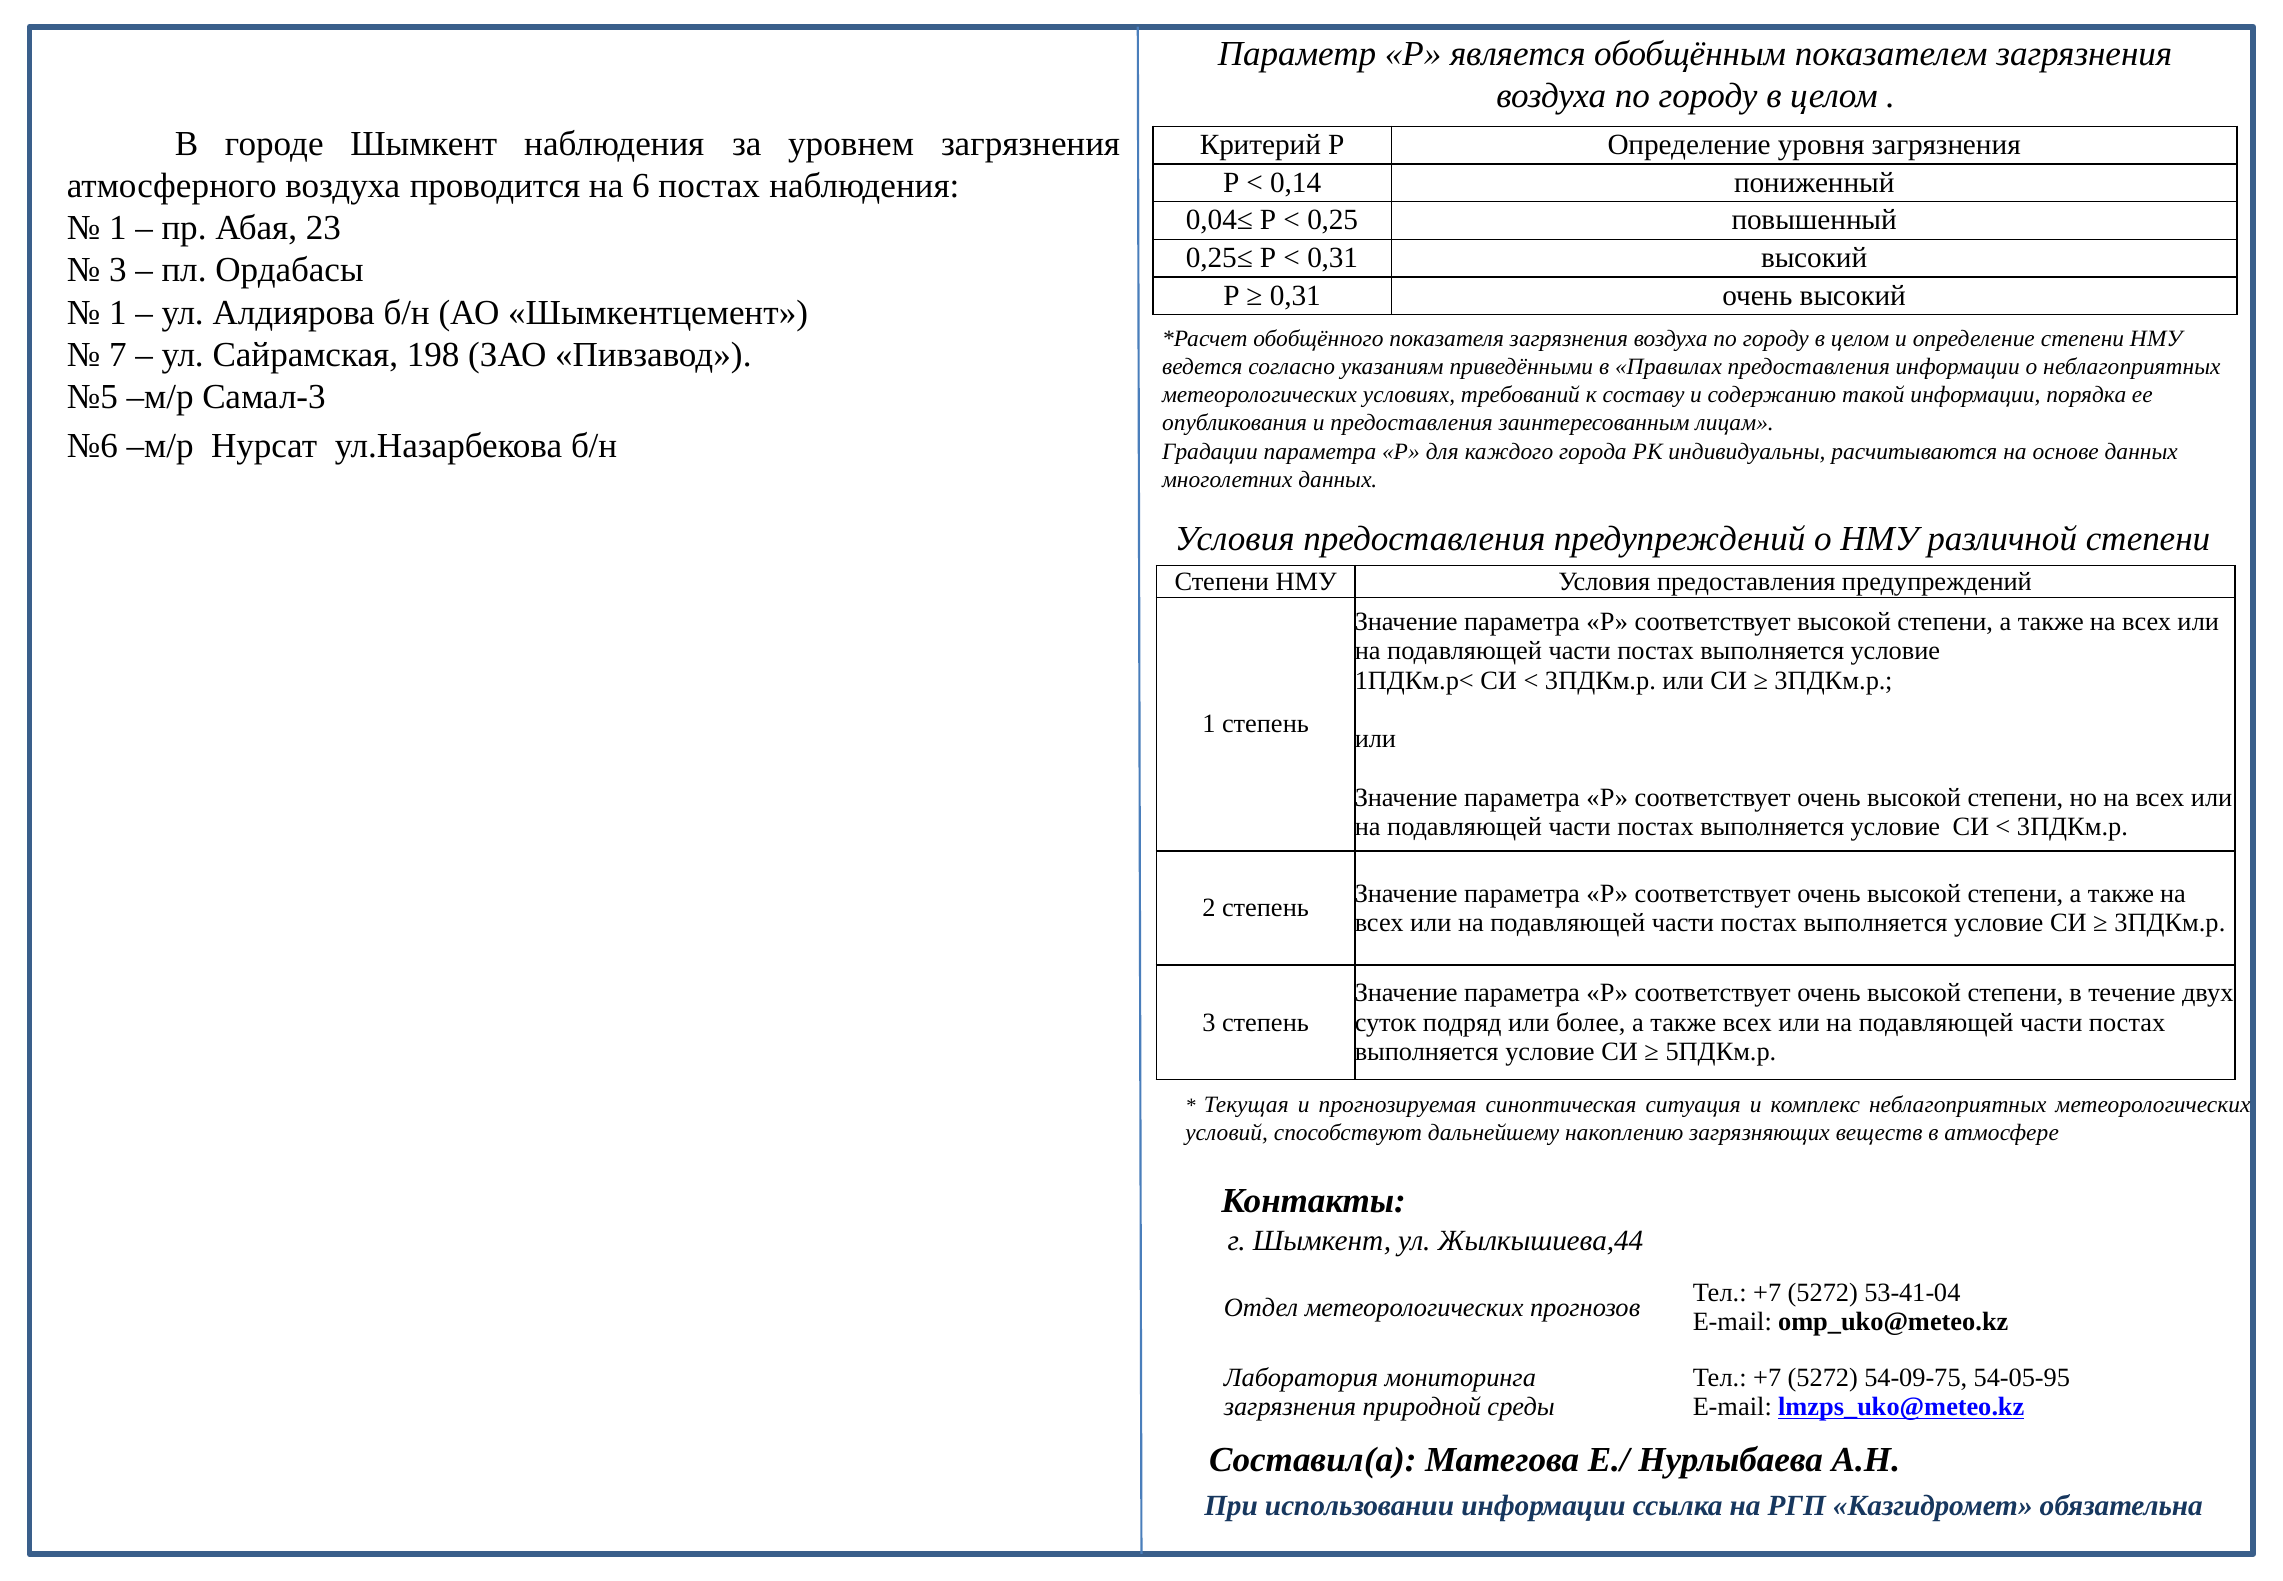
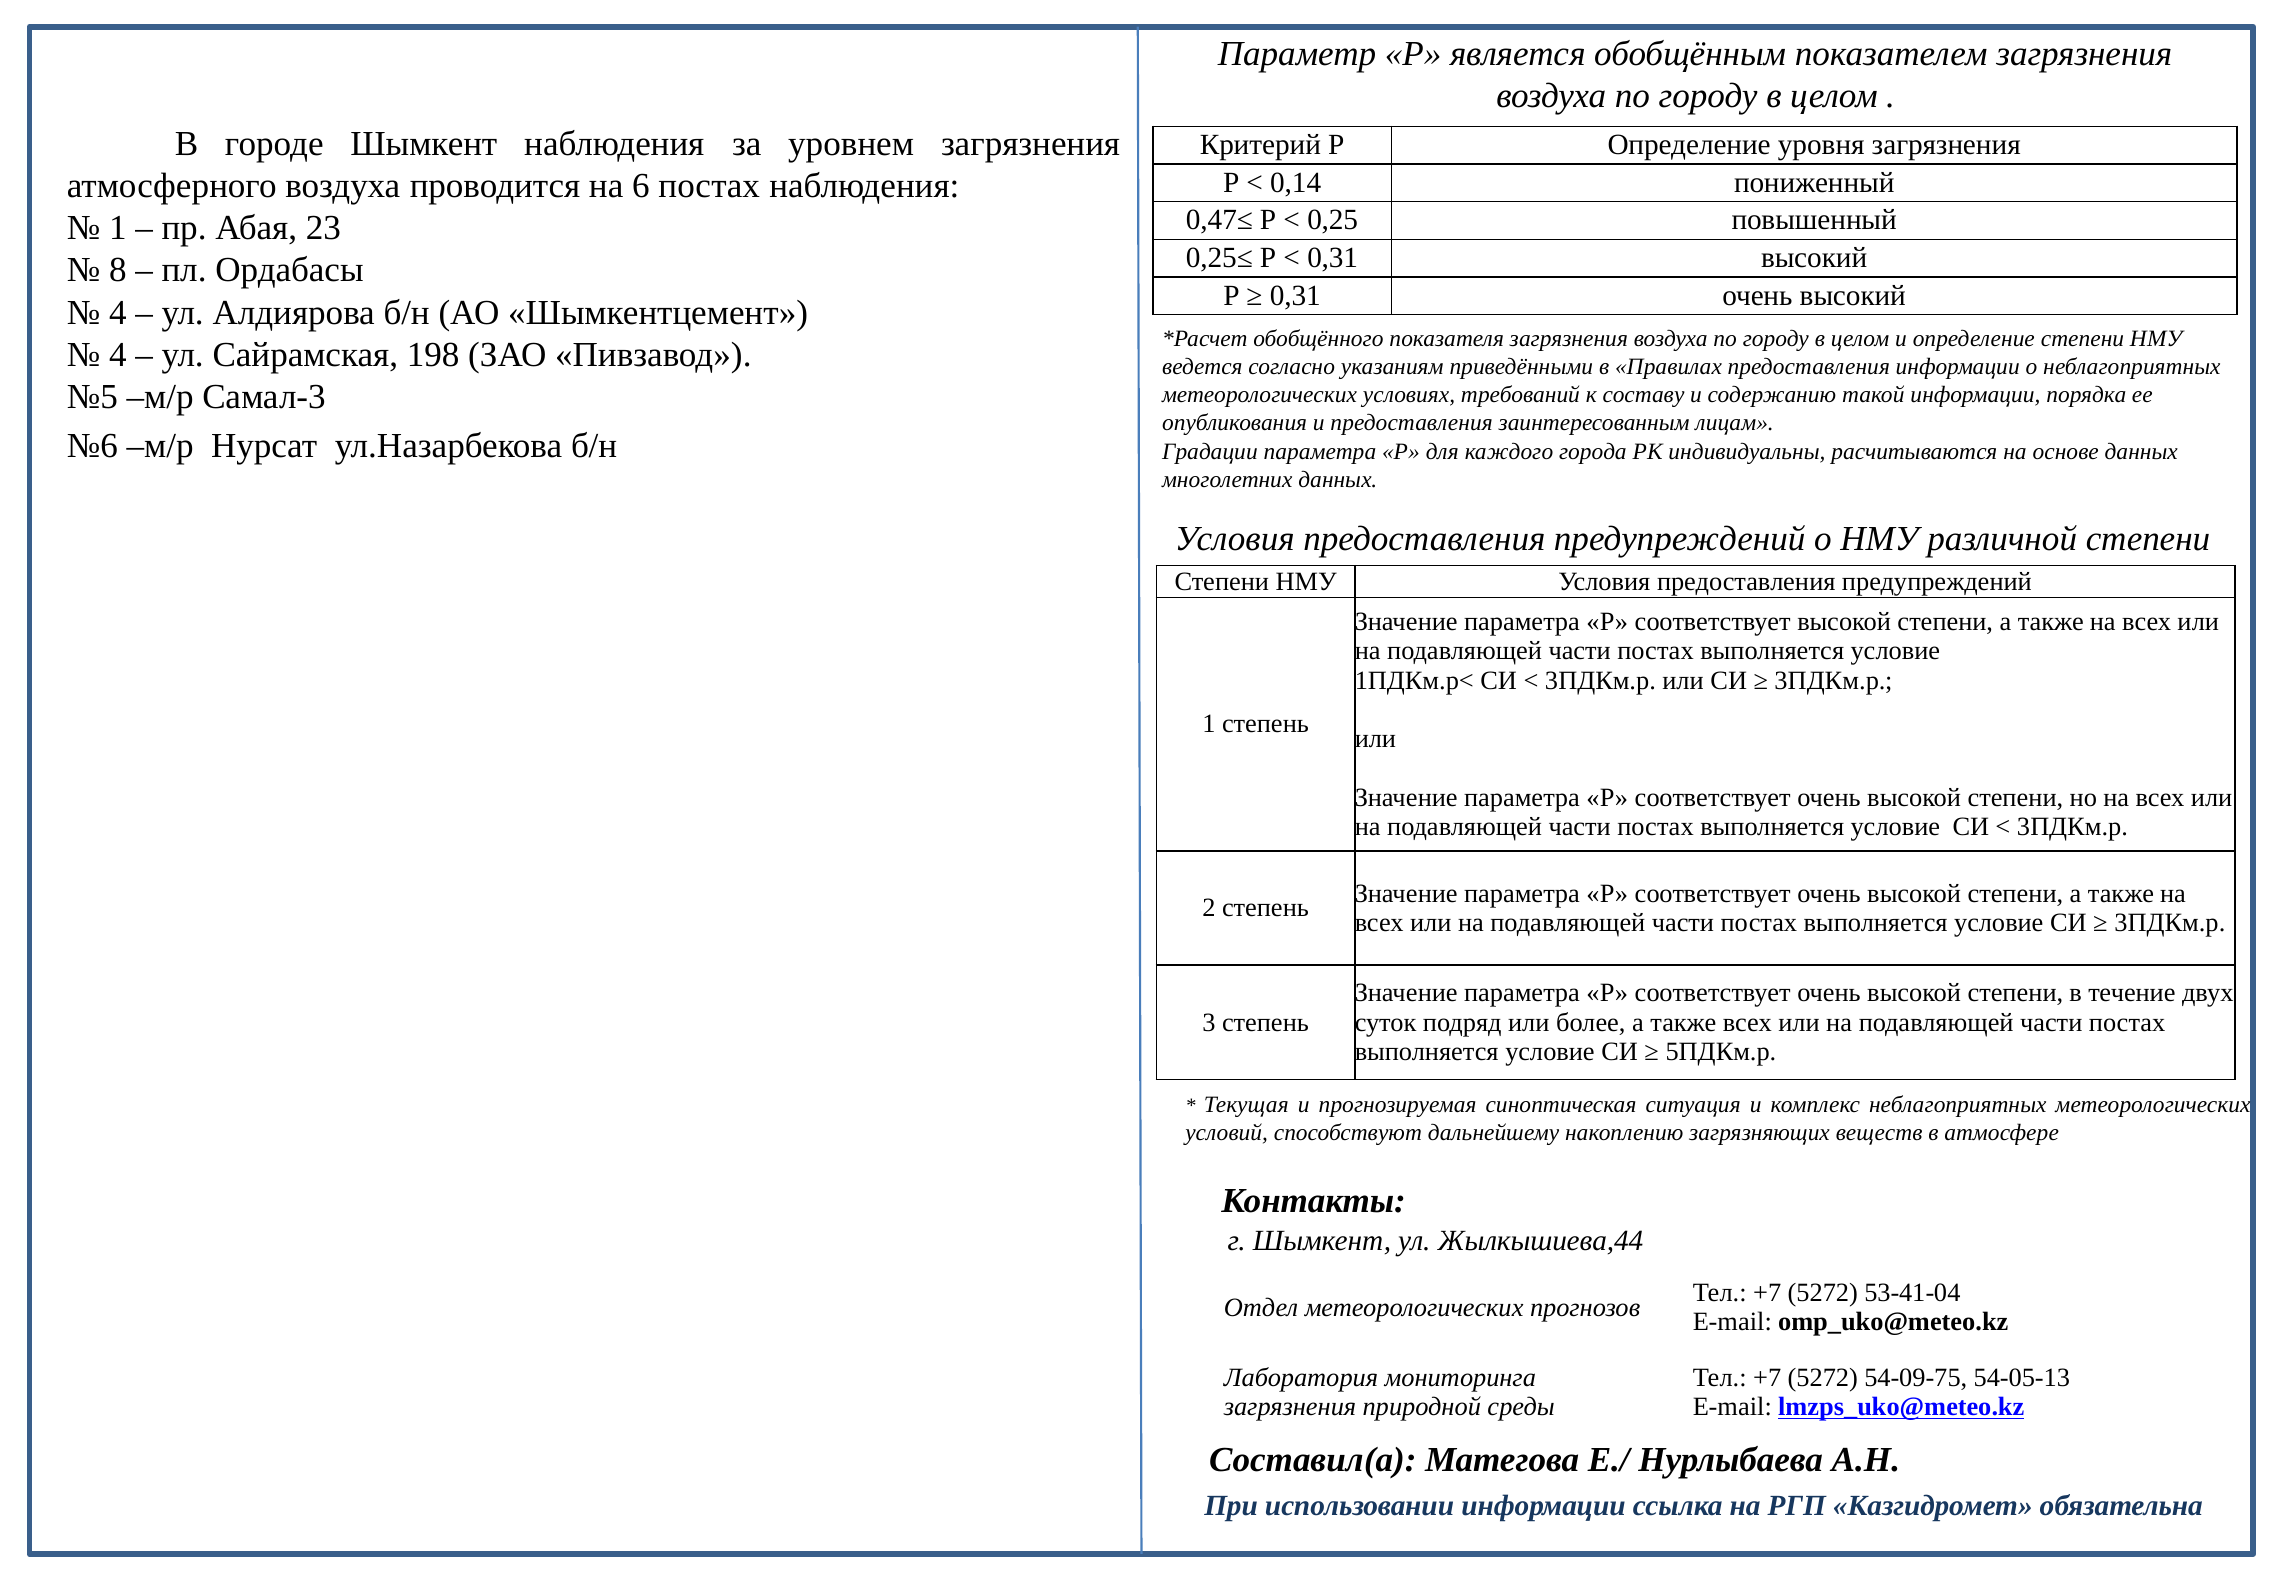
0,04≤: 0,04≤ -> 0,47≤
3 at (118, 270): 3 -> 8
1 at (118, 312): 1 -> 4
7 at (118, 354): 7 -> 4
54-05-95: 54-05-95 -> 54-05-13
